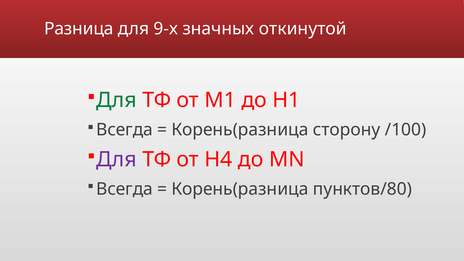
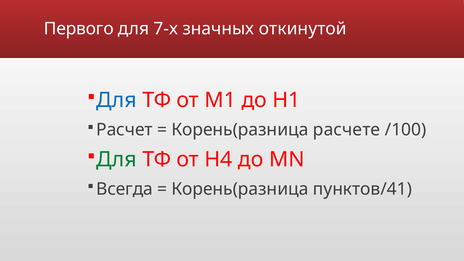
Разница: Разница -> Первого
9-х: 9-х -> 7-х
Для at (117, 100) colour: green -> blue
Всегда at (124, 130): Всегда -> Расчет
сторону: сторону -> расчете
Для at (117, 159) colour: purple -> green
пунктов/80: пунктов/80 -> пунктов/41
